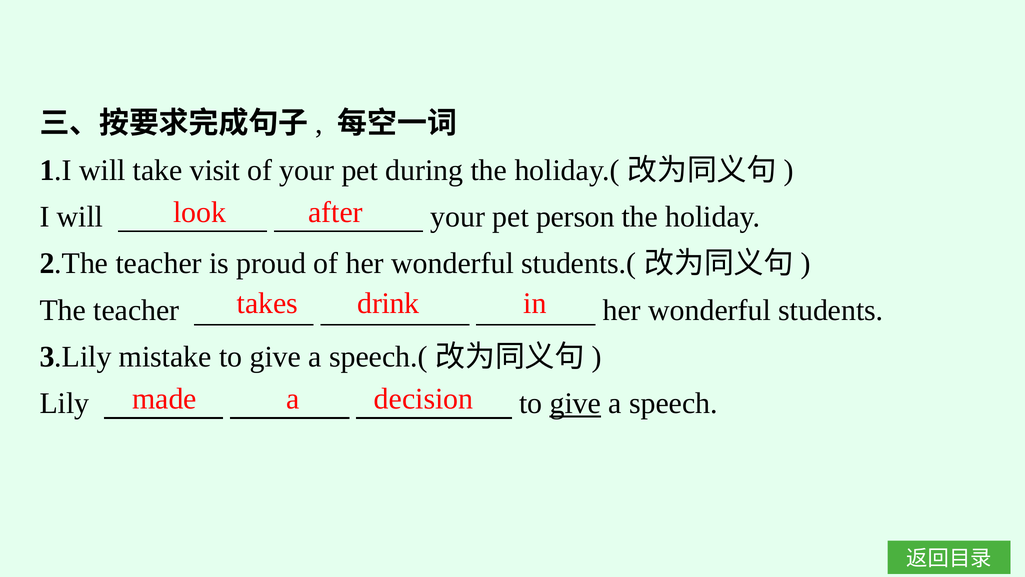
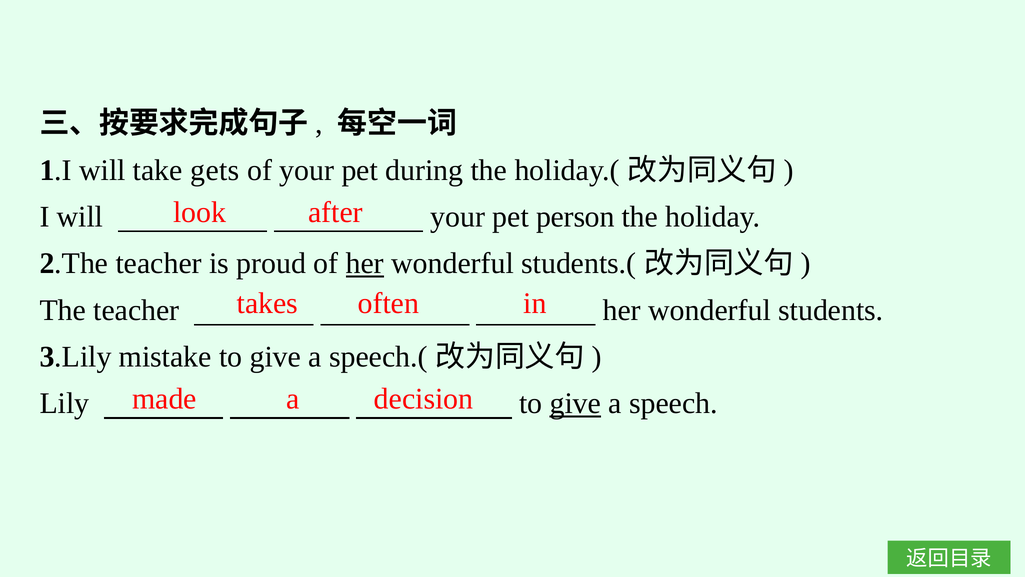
visit: visit -> gets
her at (365, 263) underline: none -> present
drink: drink -> often
